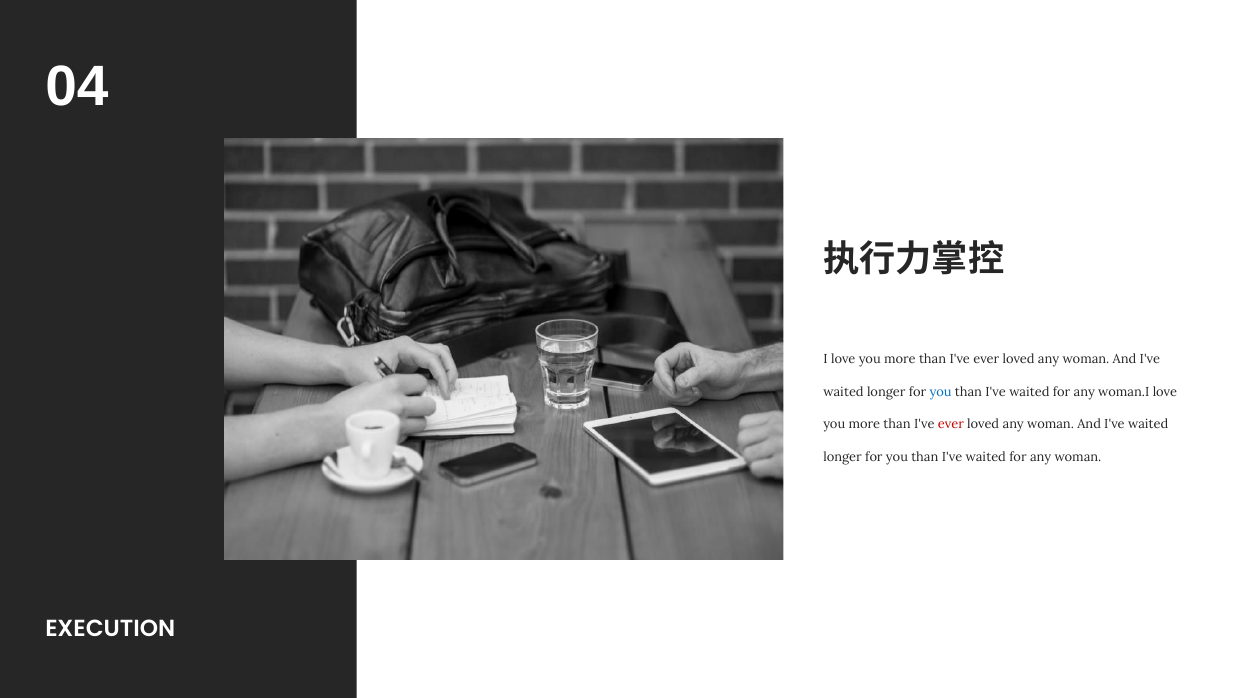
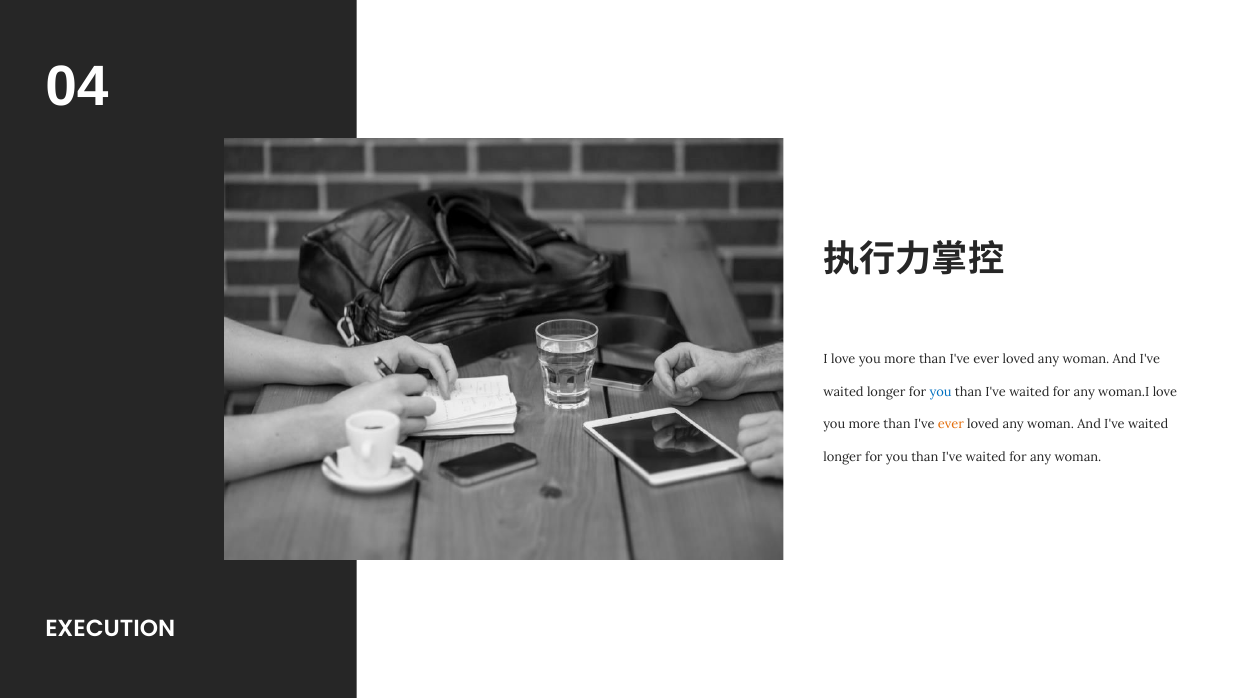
ever at (951, 425) colour: red -> orange
